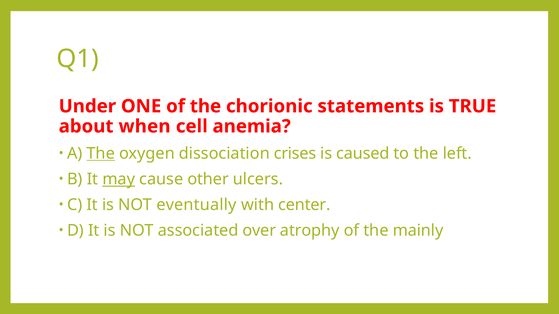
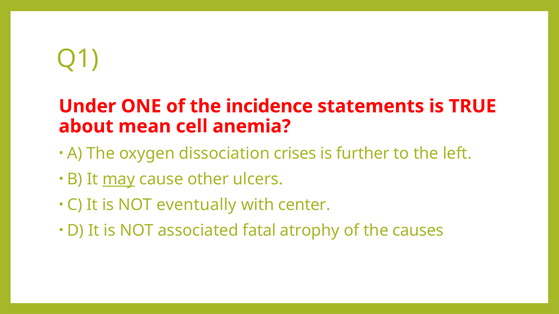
chorionic: chorionic -> incidence
when: when -> mean
The at (101, 154) underline: present -> none
caused: caused -> further
over: over -> fatal
mainly: mainly -> causes
